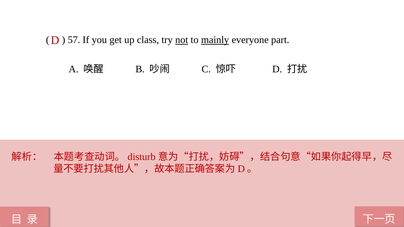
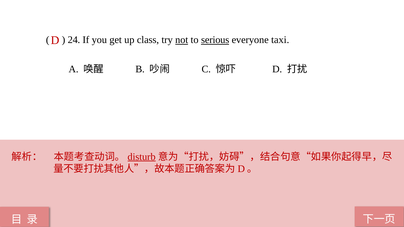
57: 57 -> 24
mainly: mainly -> serious
part: part -> taxi
disturb underline: none -> present
